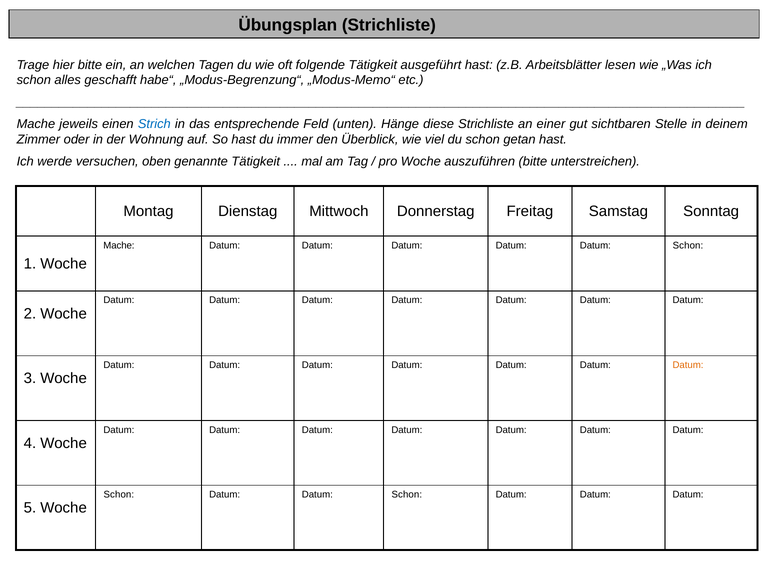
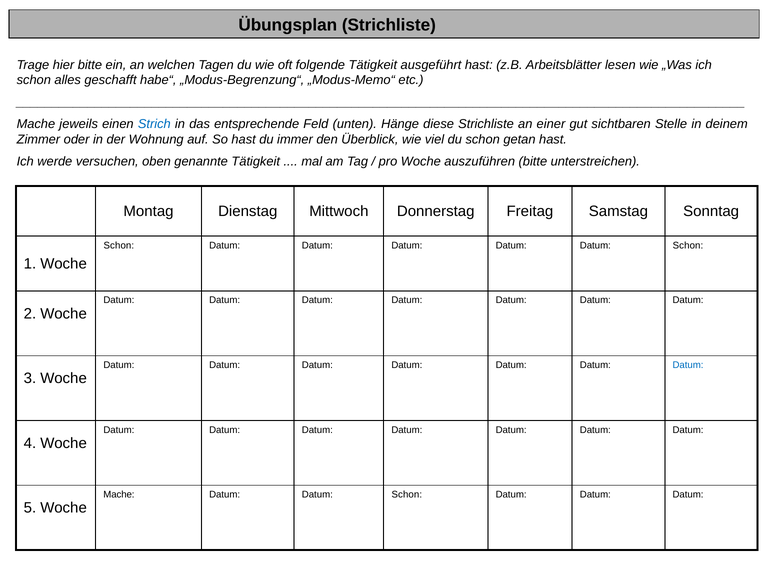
Mache at (119, 245): Mache -> Schon
Datum at (688, 365) colour: orange -> blue
Schon at (119, 495): Schon -> Mache
